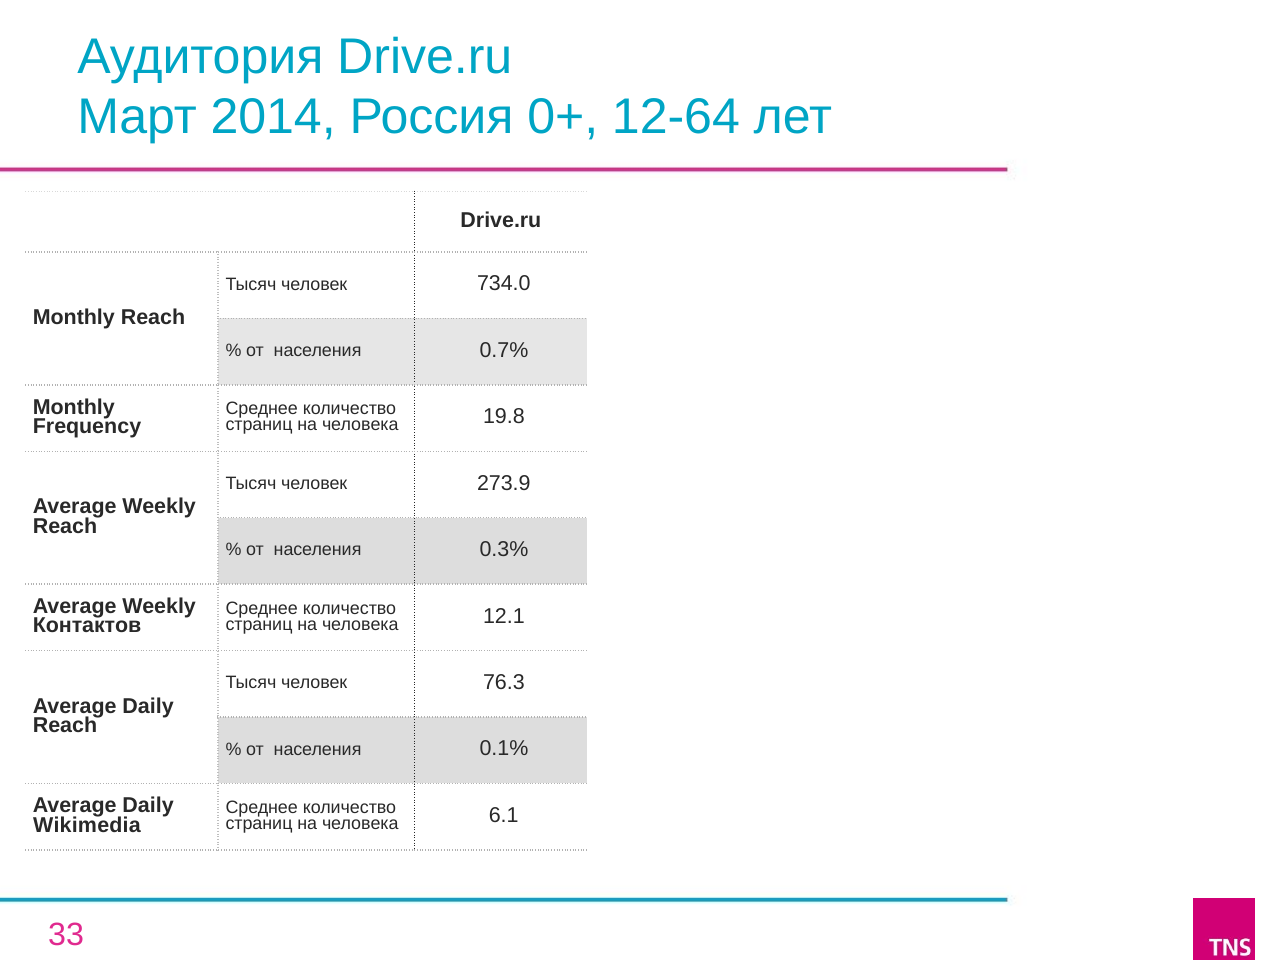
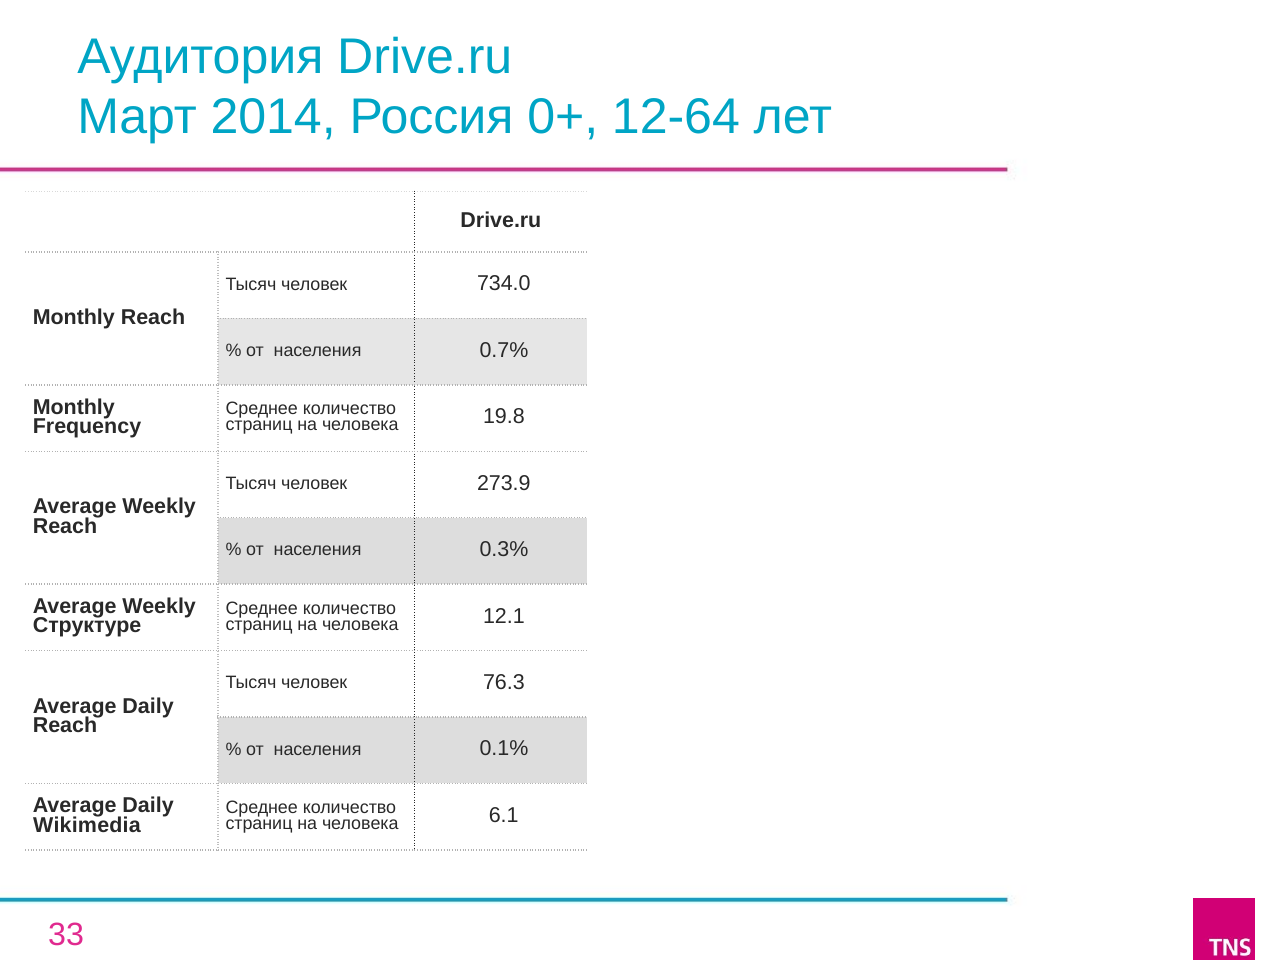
Контактов: Контактов -> Структуре
